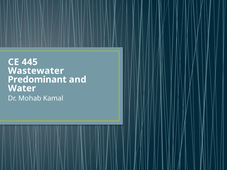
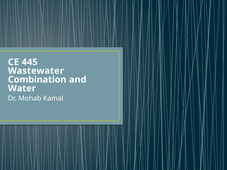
Predominant: Predominant -> Combination
